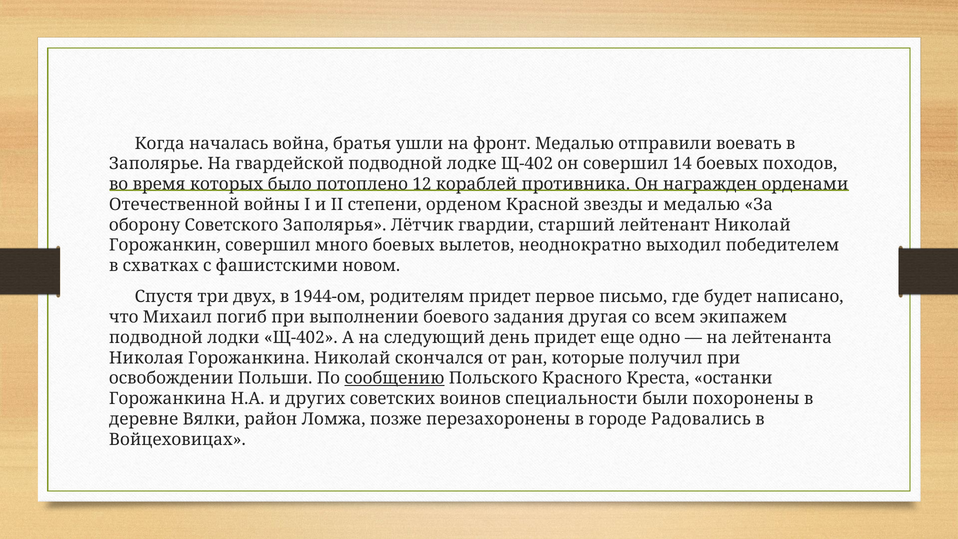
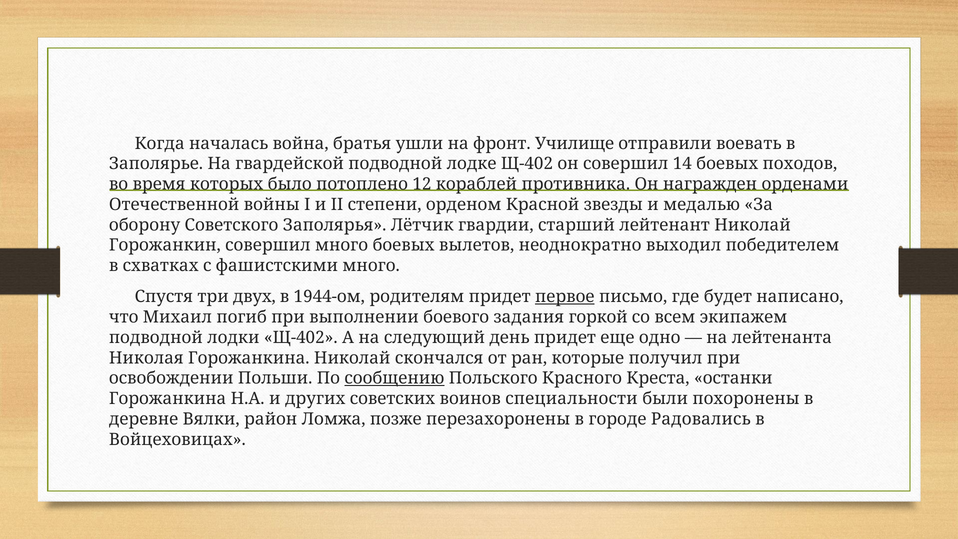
фронт Медалью: Медалью -> Училище
фашистскими новом: новом -> много
первое underline: none -> present
другая: другая -> горкой
